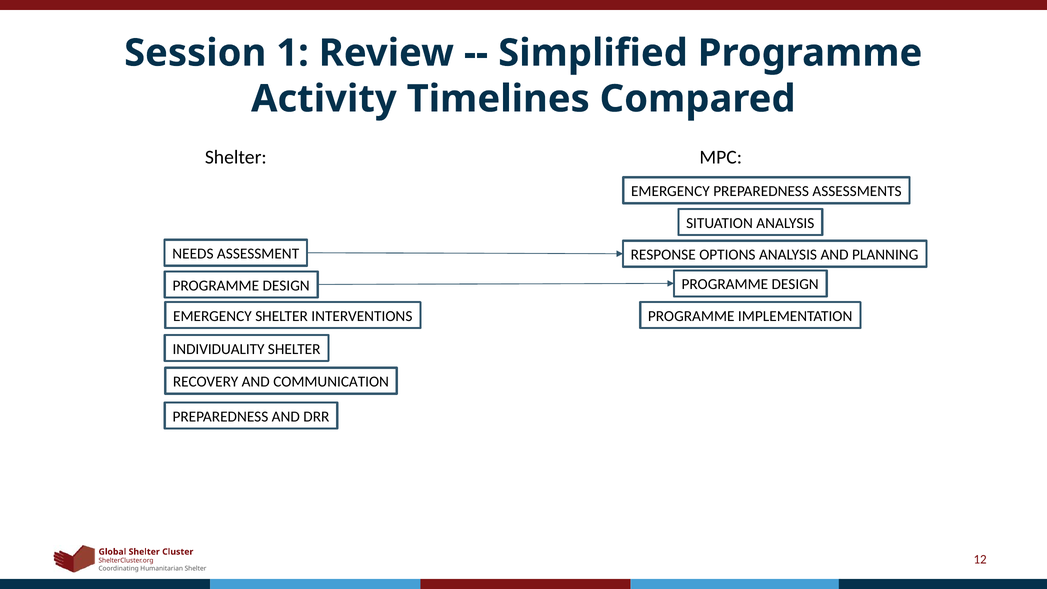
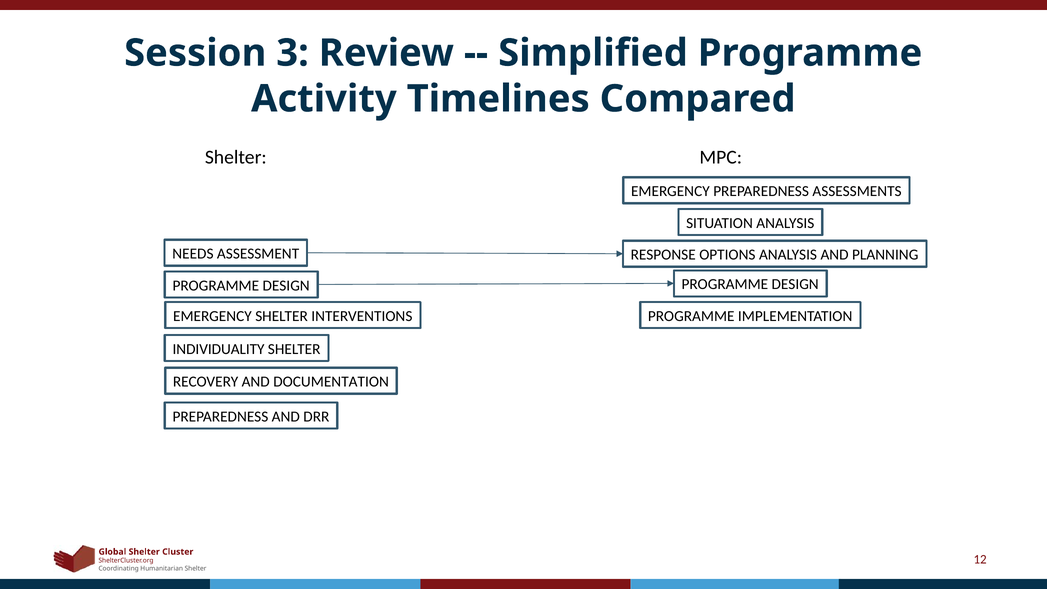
1: 1 -> 3
COMMUNICATION: COMMUNICATION -> DOCUMENTATION
